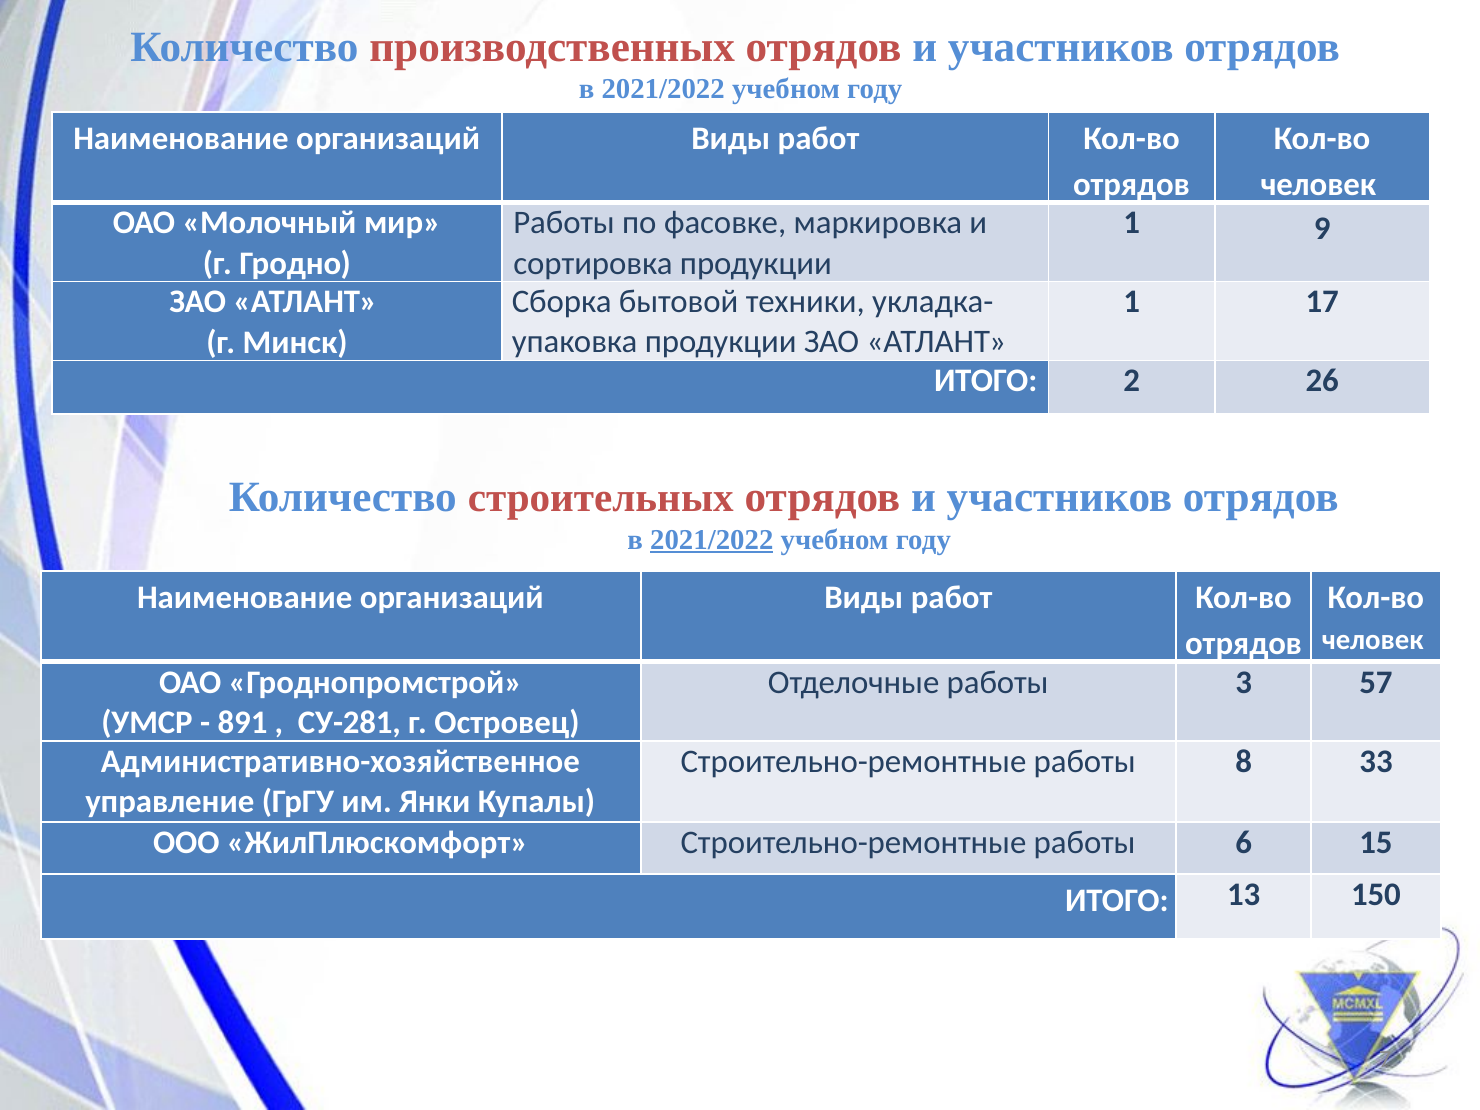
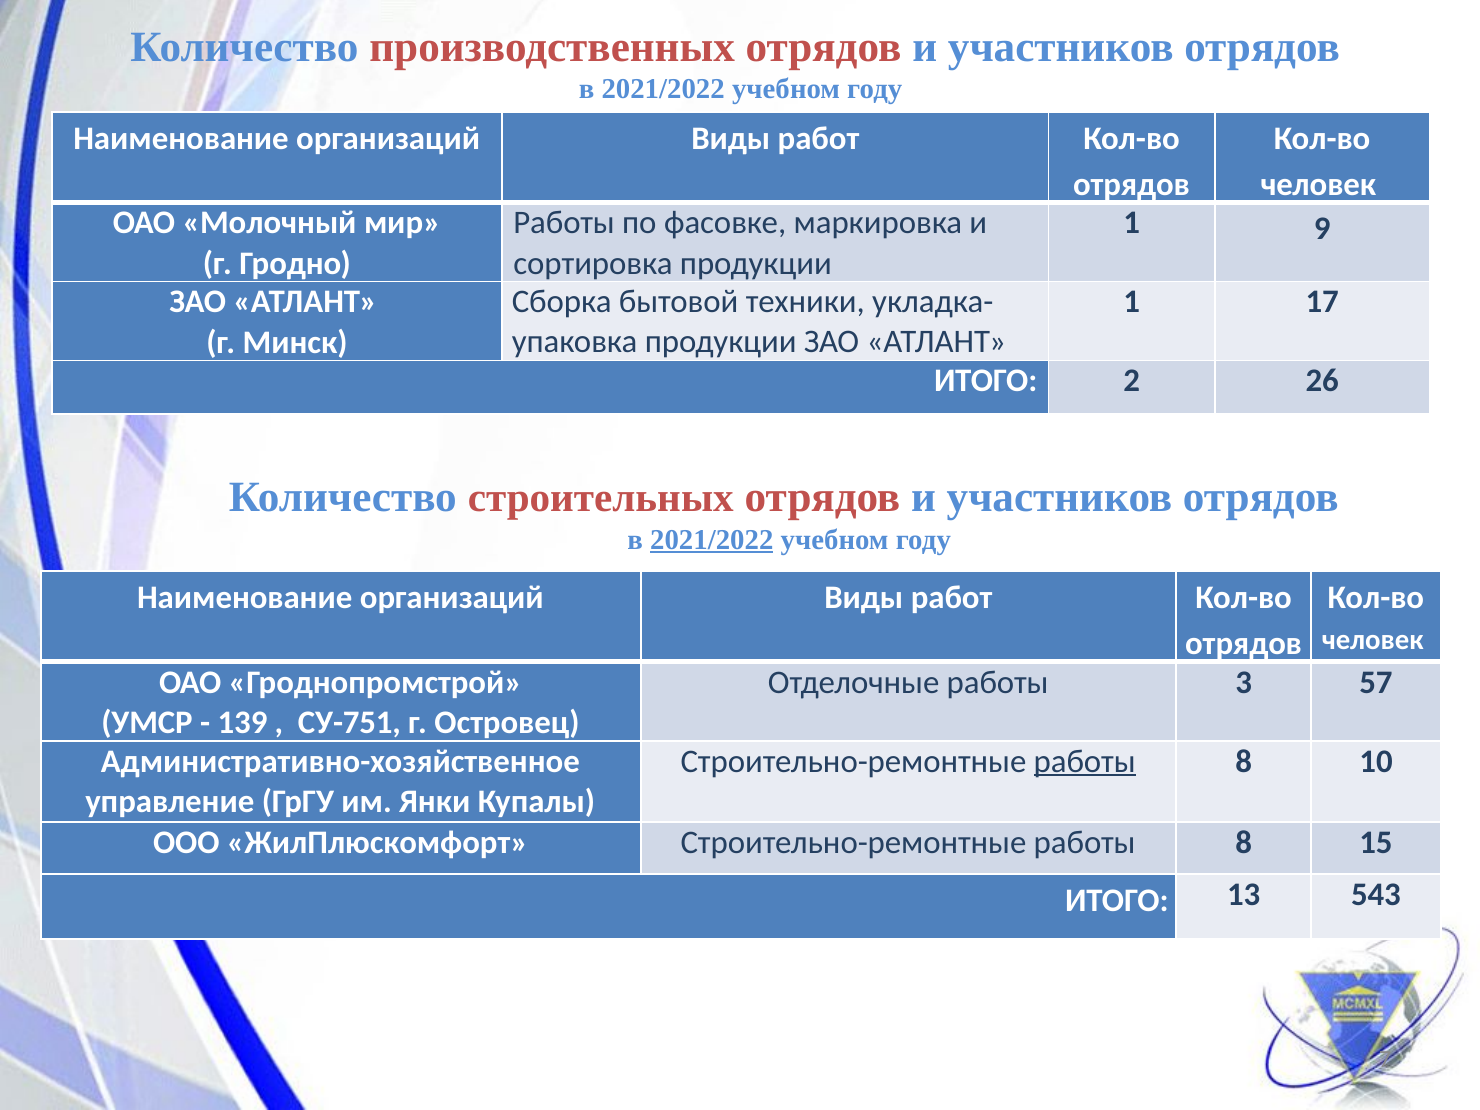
891: 891 -> 139
СУ-281: СУ-281 -> СУ-751
работы at (1085, 761) underline: none -> present
33: 33 -> 10
ЖилПлюскомфорт Строительно-ремонтные работы 6: 6 -> 8
150: 150 -> 543
